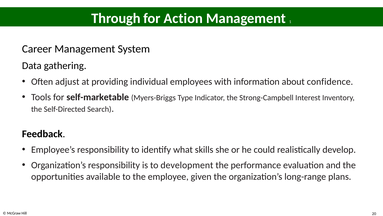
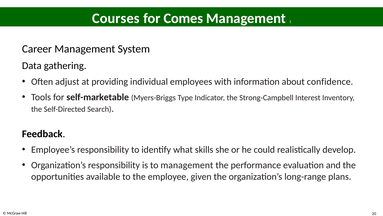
Through: Through -> Courses
Action: Action -> Comes
to development: development -> management
